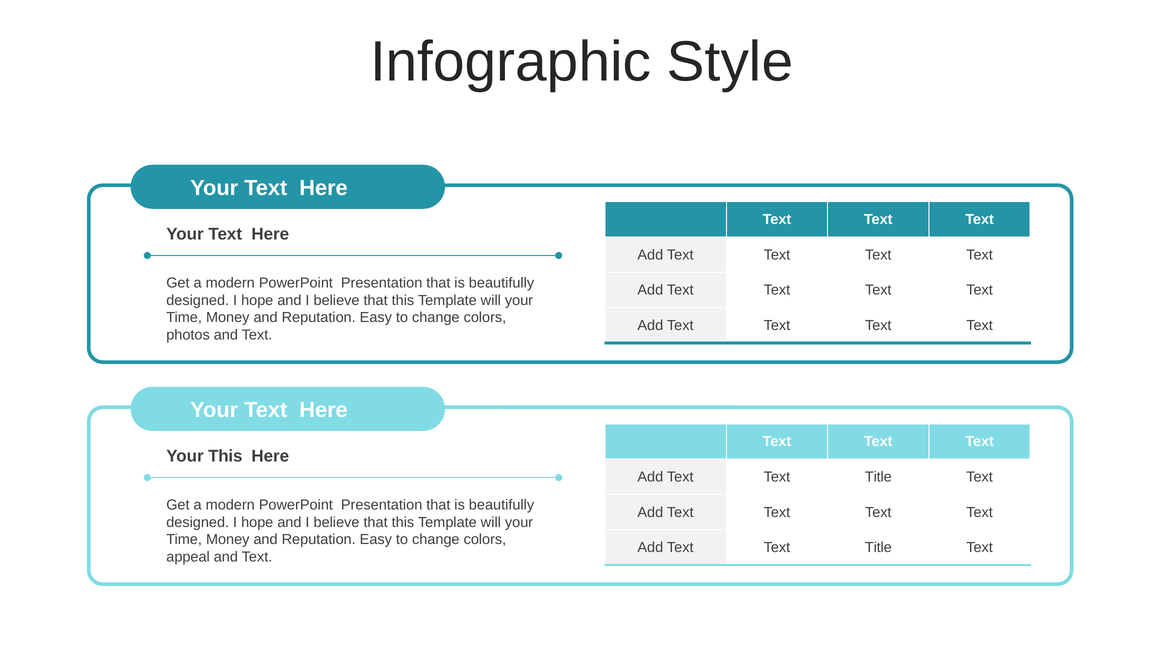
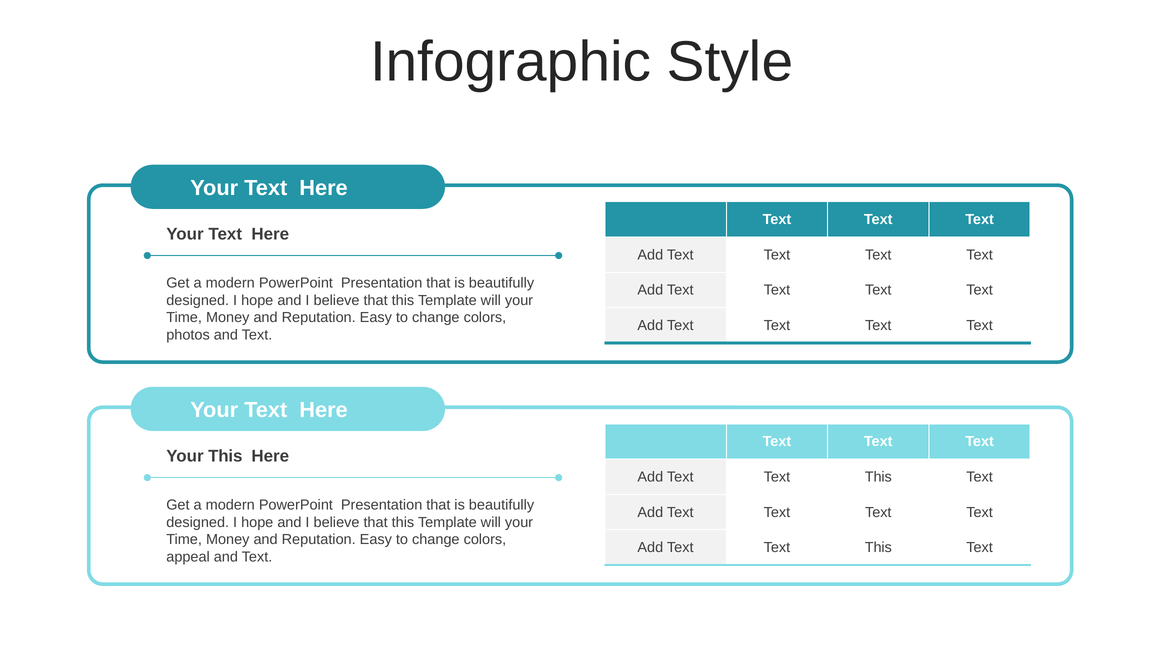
Title at (878, 477): Title -> This
Title at (878, 548): Title -> This
